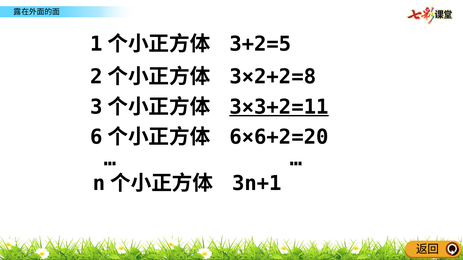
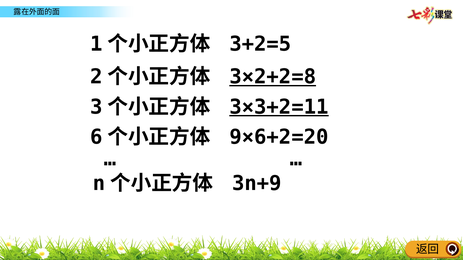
3×2+2=8 underline: none -> present
6×6+2=20: 6×6+2=20 -> 9×6+2=20
3n+1: 3n+1 -> 3n+9
